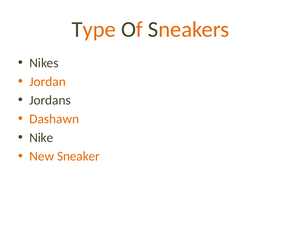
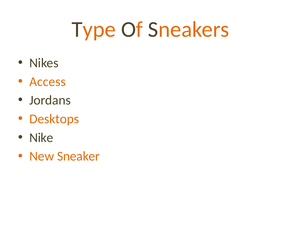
Jordan: Jordan -> Access
Dashawn: Dashawn -> Desktops
